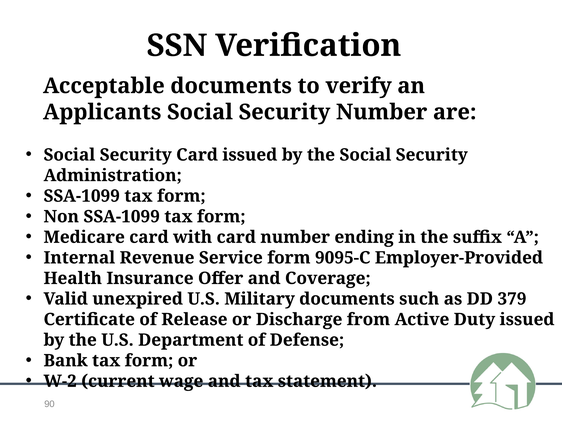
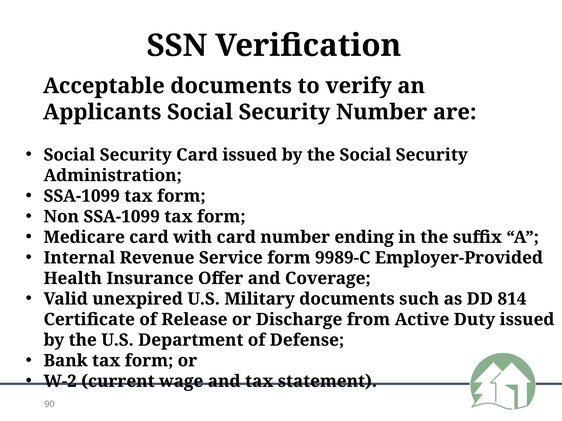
9095-C: 9095-C -> 9989-C
379: 379 -> 814
